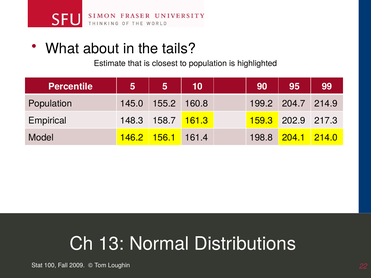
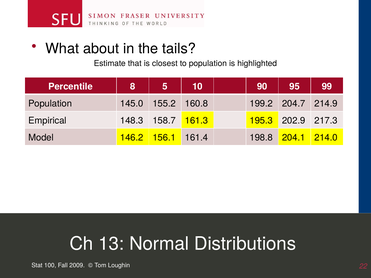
Percentile 5: 5 -> 8
159.3: 159.3 -> 195.3
